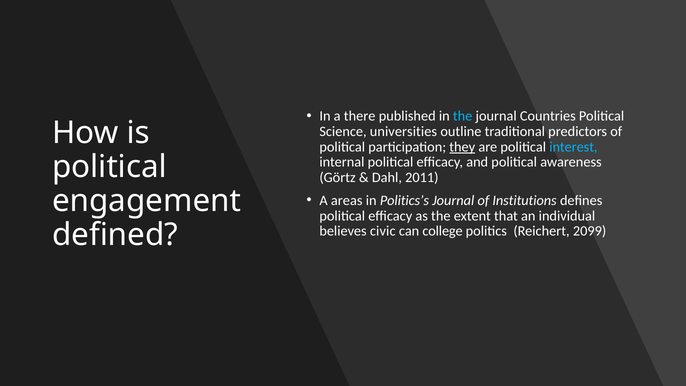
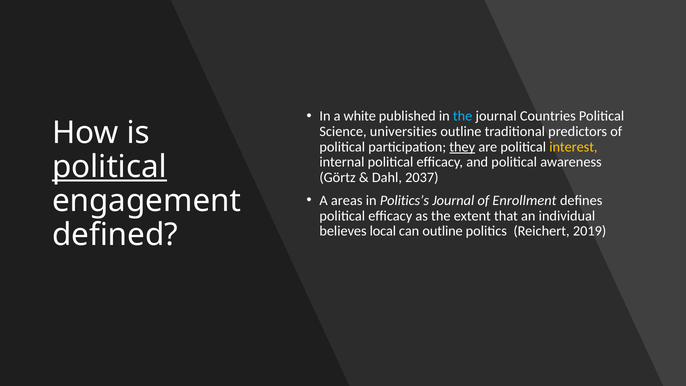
there: there -> white
interest colour: light blue -> yellow
political at (109, 167) underline: none -> present
2011: 2011 -> 2037
Institutions: Institutions -> Enrollment
civic: civic -> local
can college: college -> outline
2099: 2099 -> 2019
